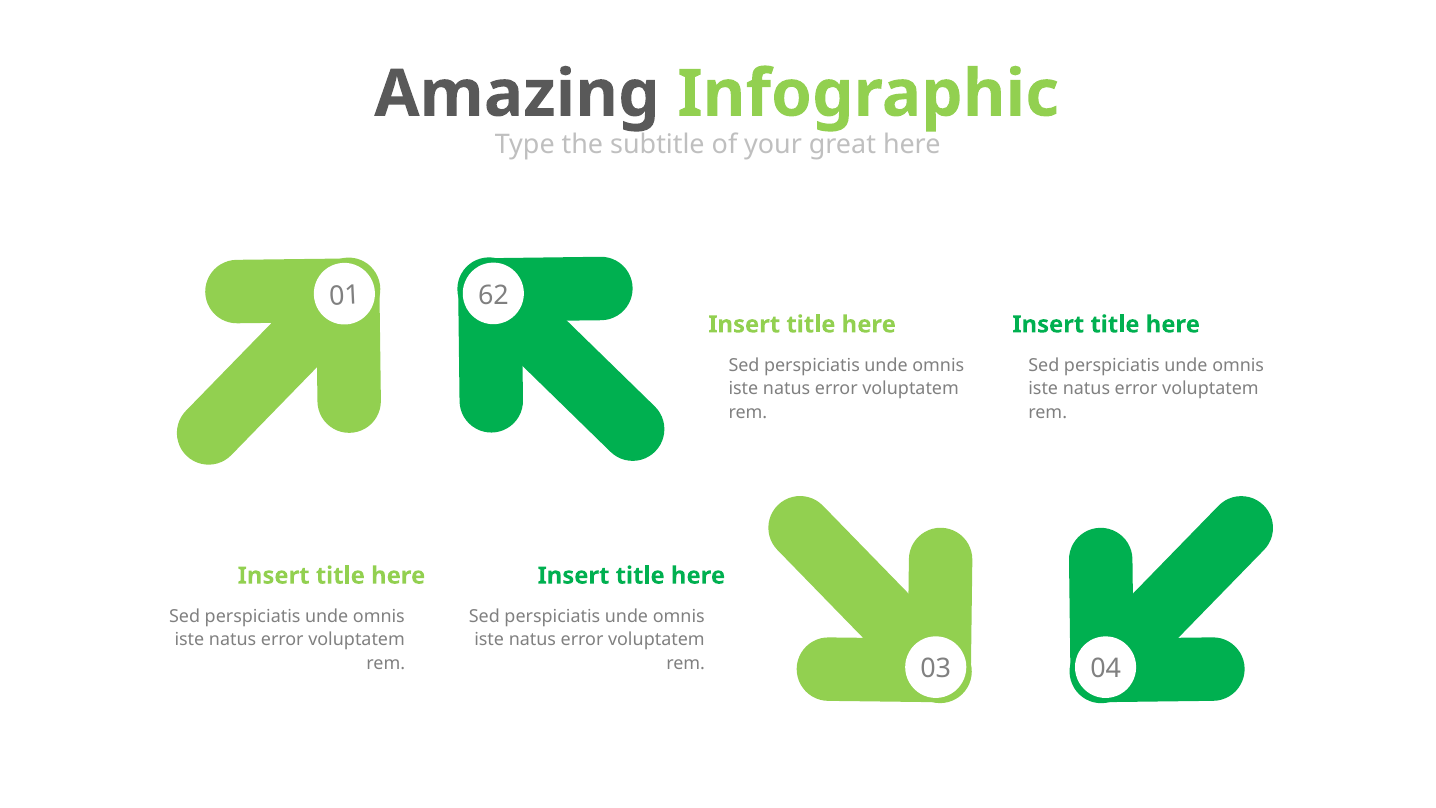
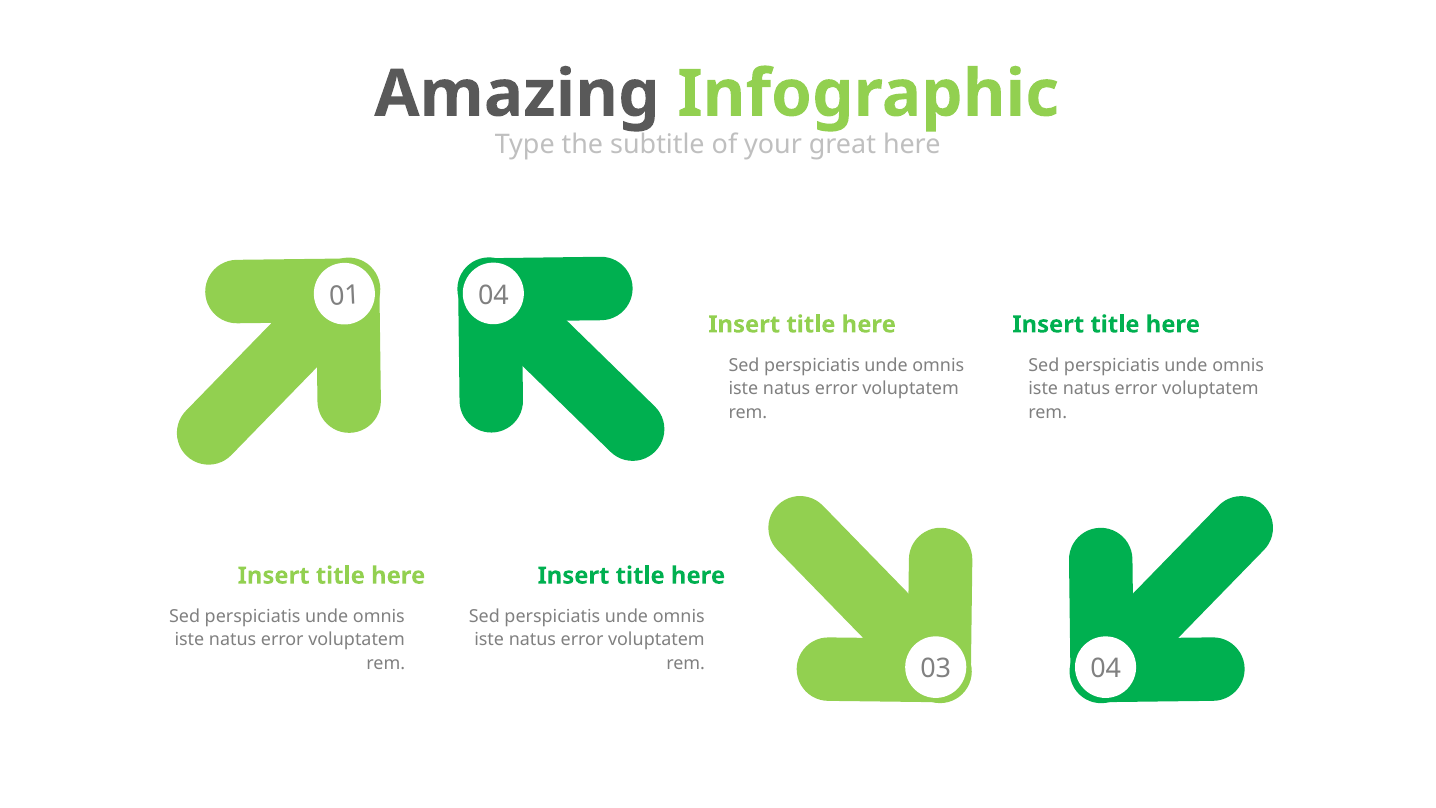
01 62: 62 -> 04
